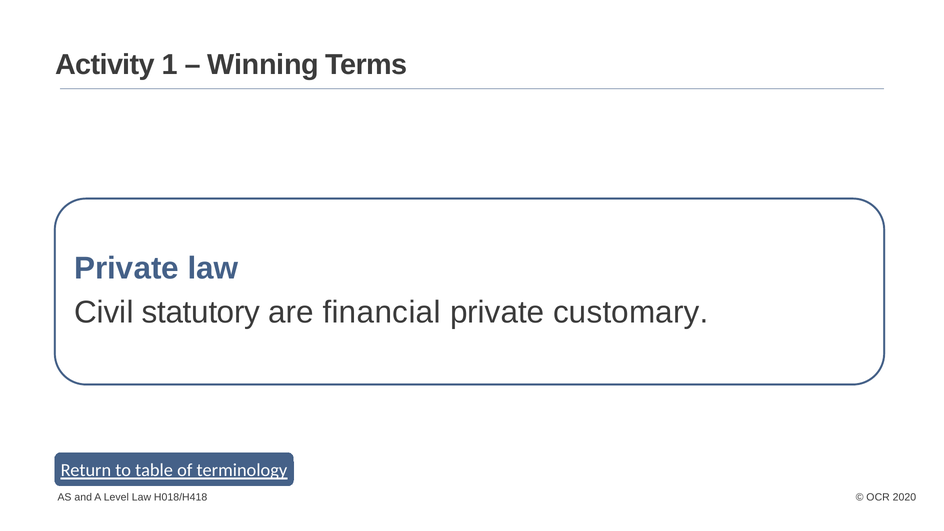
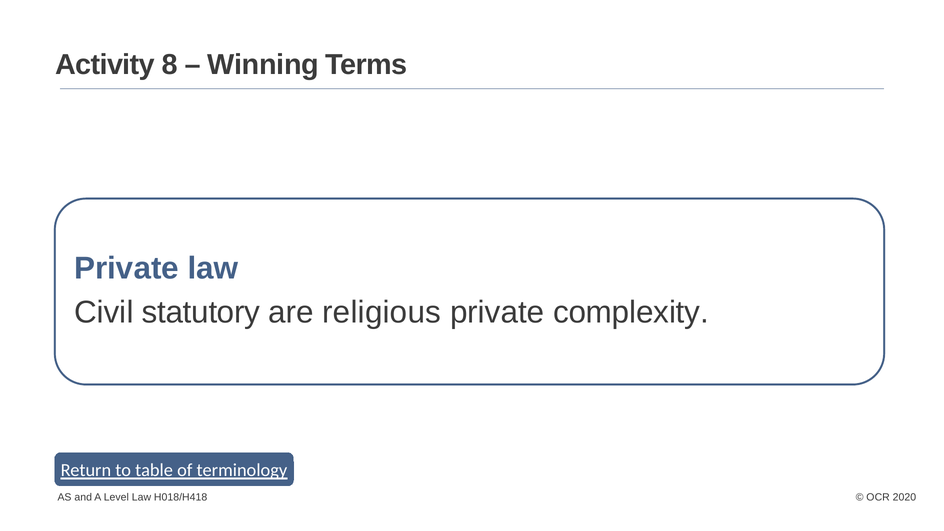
1: 1 -> 8
financial: financial -> religious
customary: customary -> complexity
